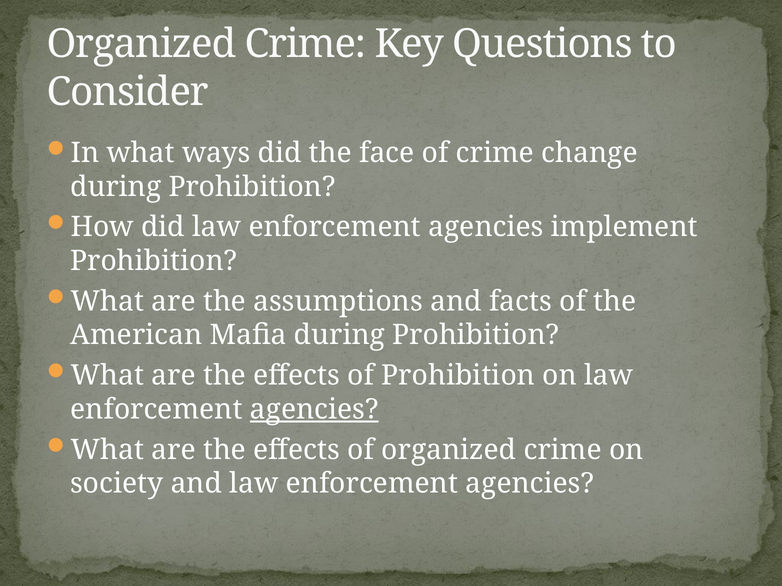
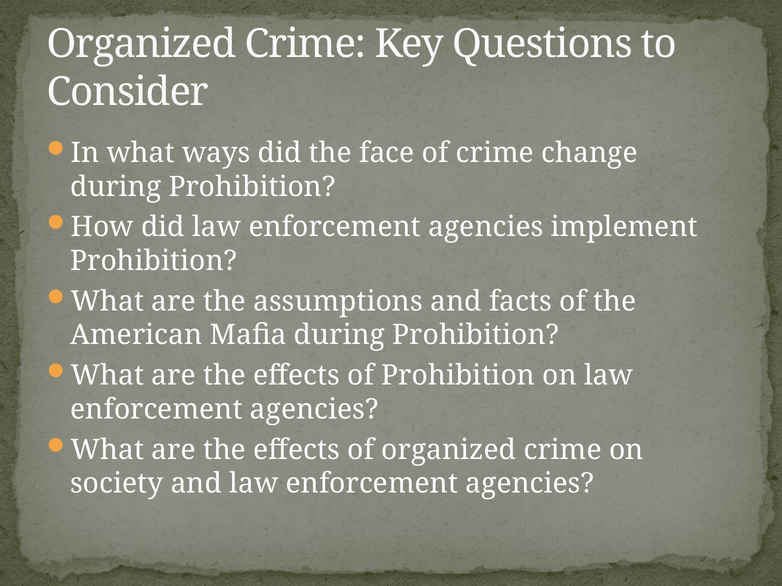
agencies at (314, 410) underline: present -> none
